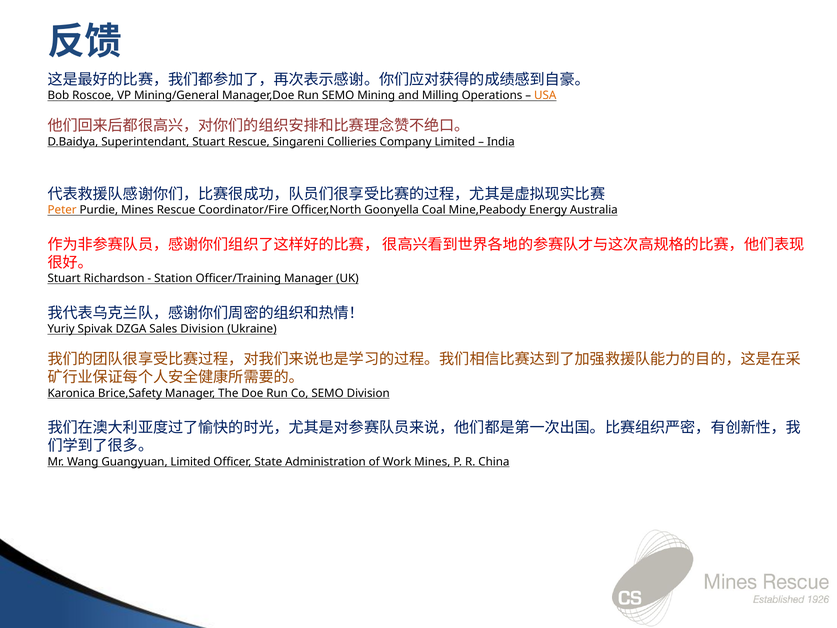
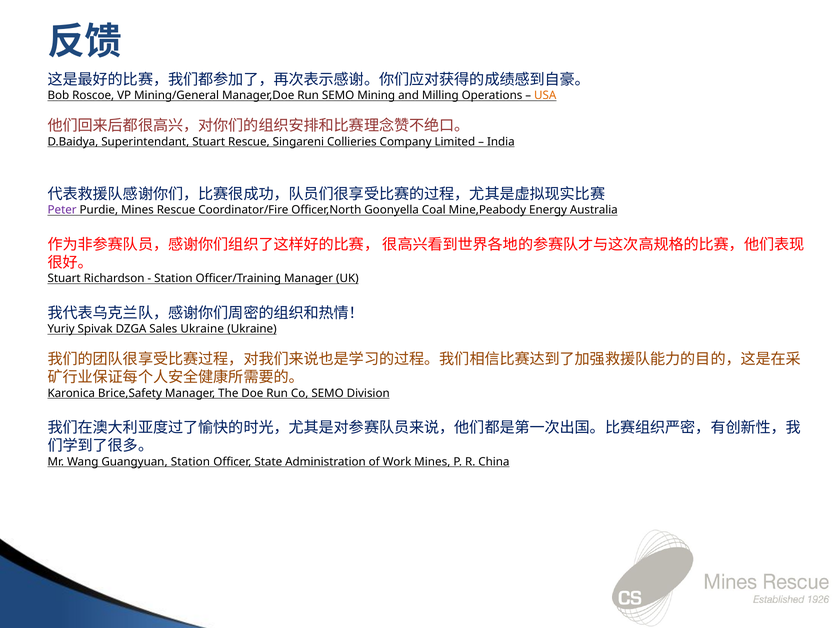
Peter colour: orange -> purple
Sales Division: Division -> Ukraine
Guangyuan Limited: Limited -> Station
